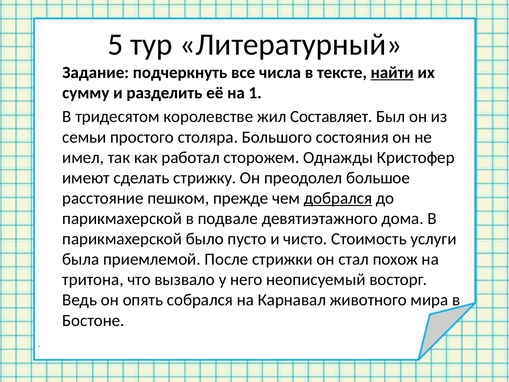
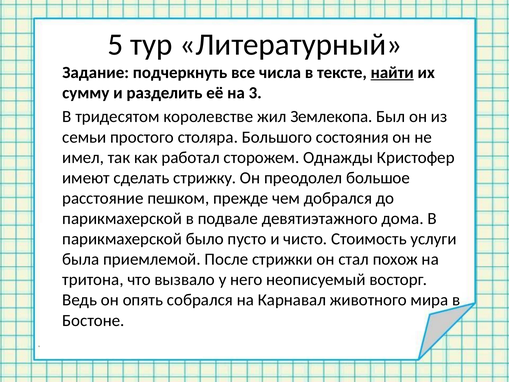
1: 1 -> 3
Составляет: Составляет -> Землекопа
добрался underline: present -> none
